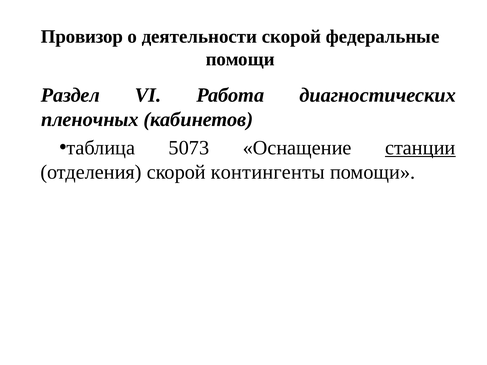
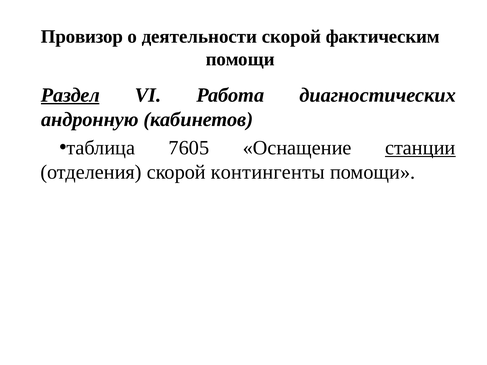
федеральные: федеральные -> фактическим
Раздел underline: none -> present
пленочных: пленочных -> андронную
5073: 5073 -> 7605
